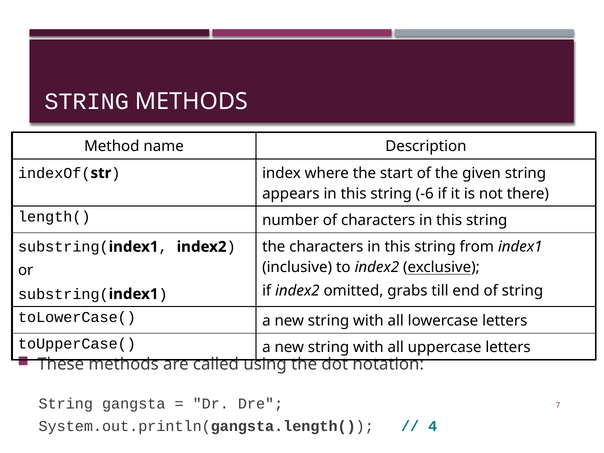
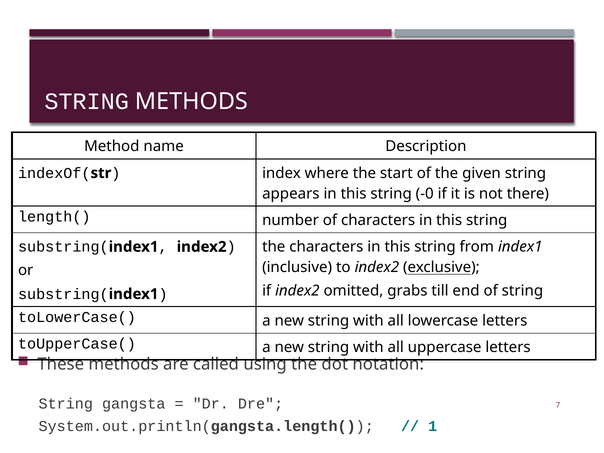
-6: -6 -> -0
4: 4 -> 1
